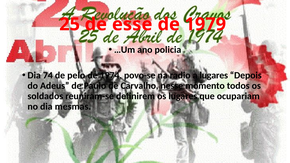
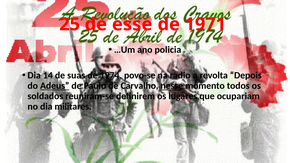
1979: 1979 -> 1971
74: 74 -> 14
pelo: pelo -> suas
a lugares: lugares -> revolta
Adeus underline: none -> present
mesmas: mesmas -> militares
